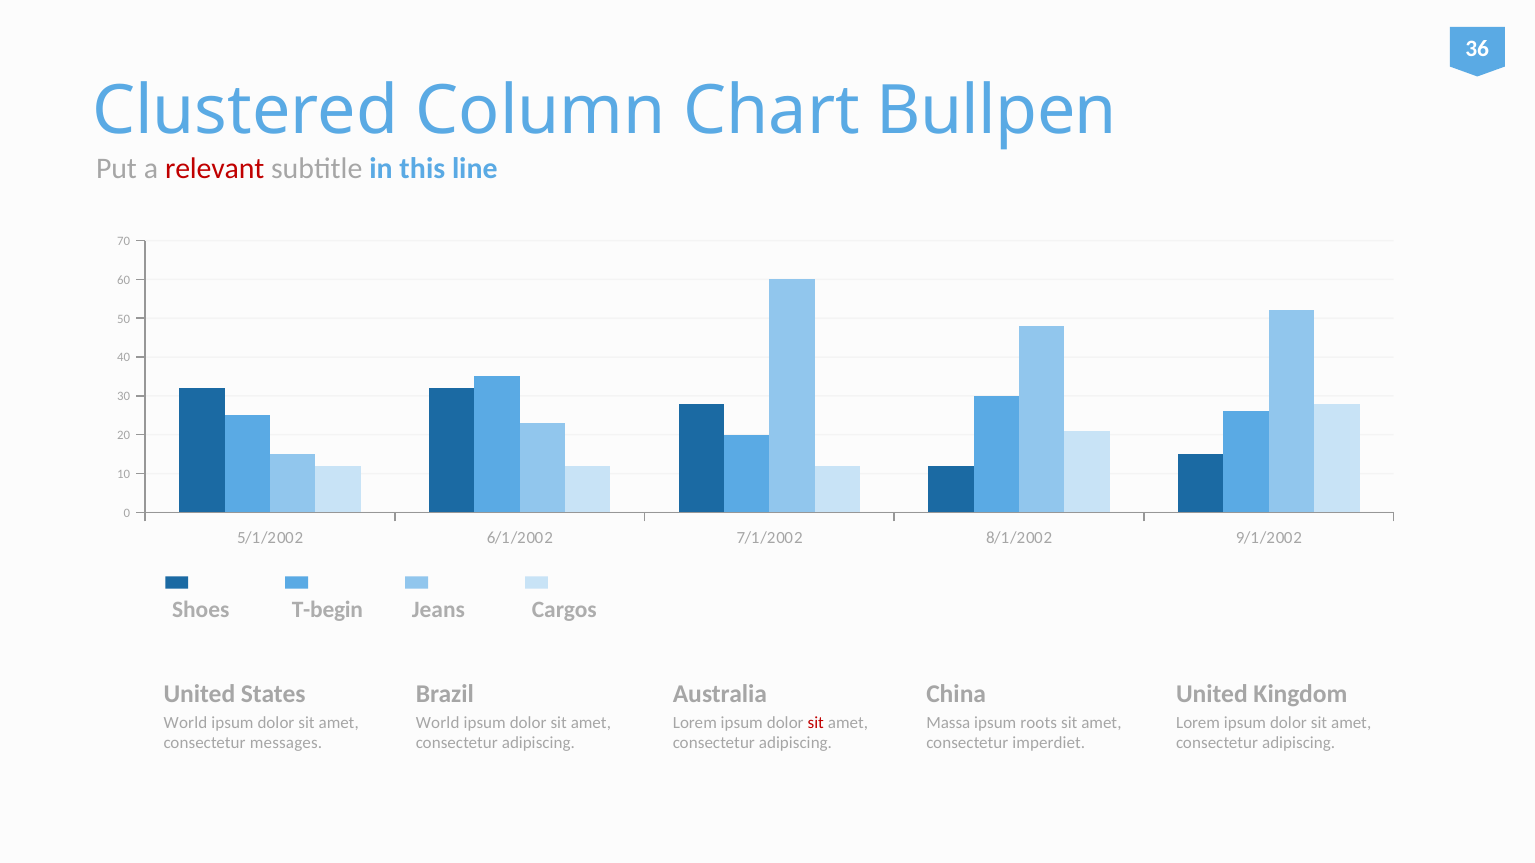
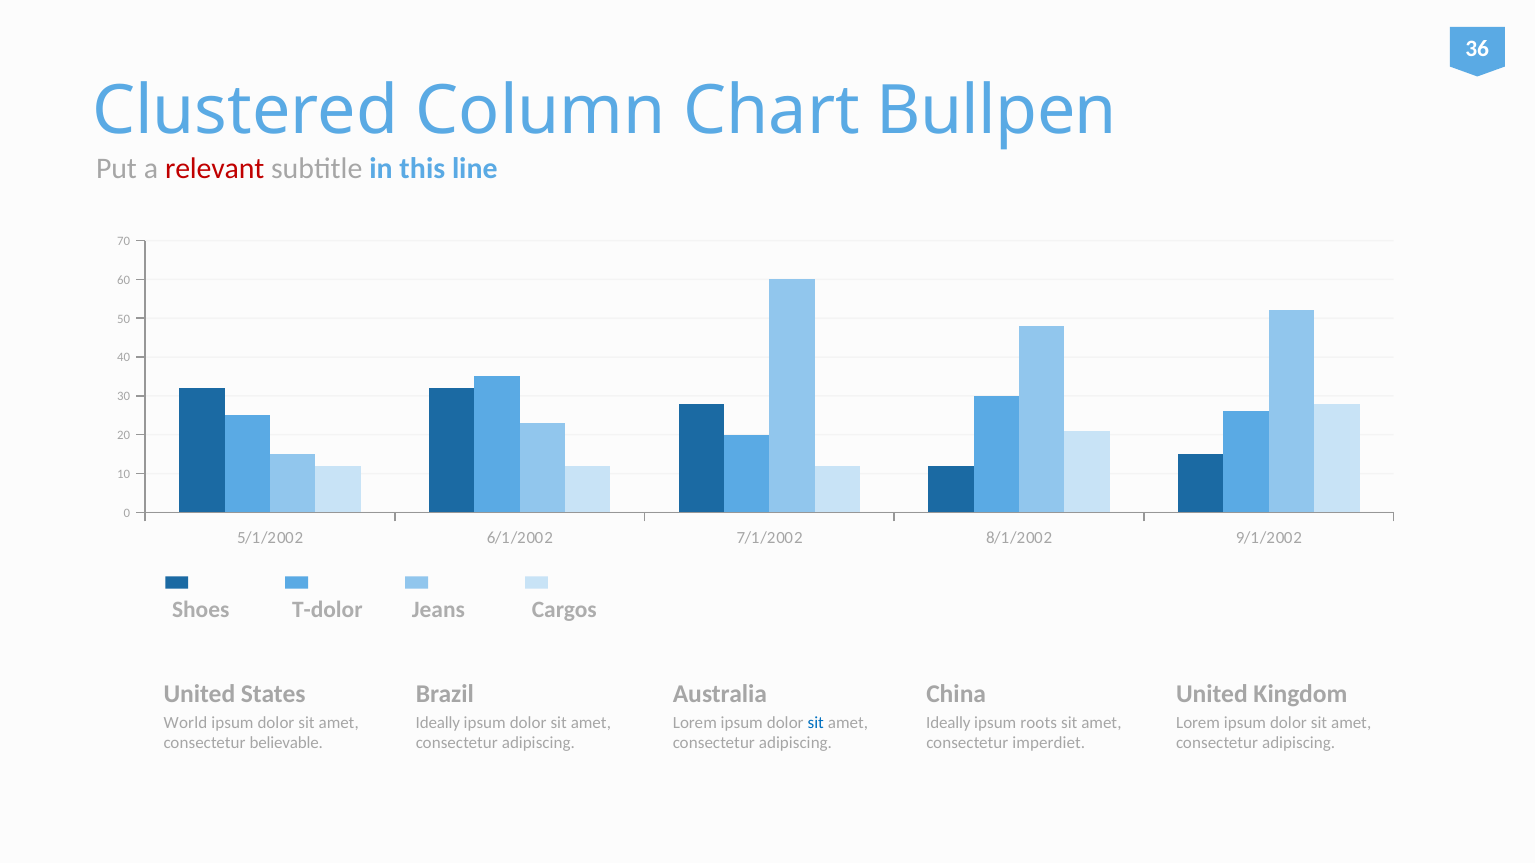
T-begin: T-begin -> T-dolor
World at (438, 723): World -> Ideally
sit at (816, 723) colour: red -> blue
Massa at (948, 723): Massa -> Ideally
messages: messages -> believable
